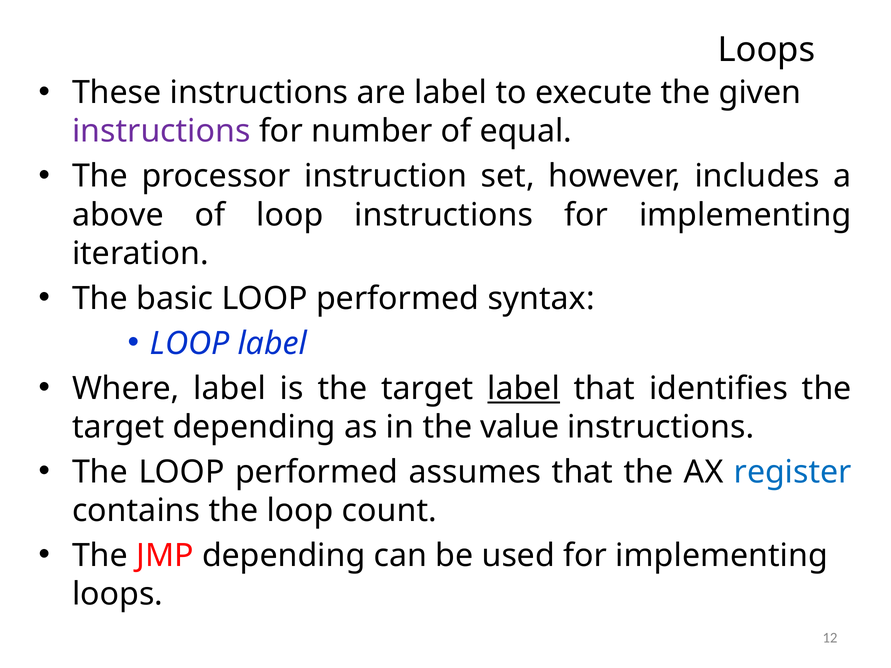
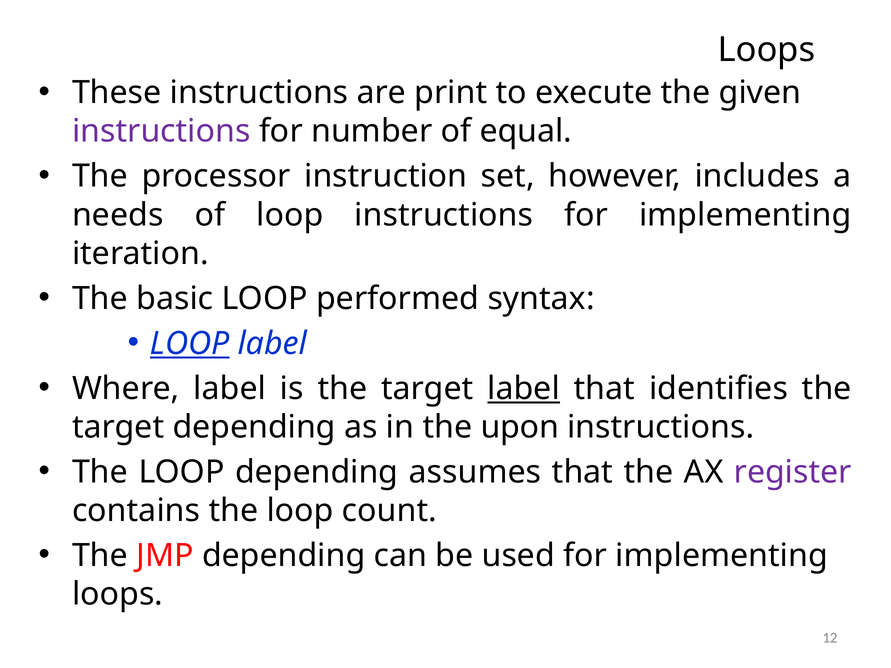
are label: label -> print
above: above -> needs
LOOP at (190, 344) underline: none -> present
value: value -> upon
The LOOP performed: performed -> depending
register colour: blue -> purple
